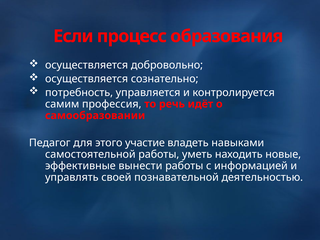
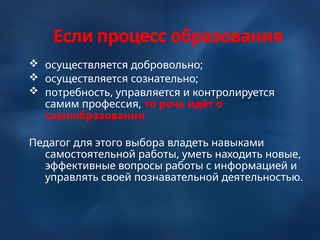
участие: участие -> выбора
вынести: вынести -> вопросы
